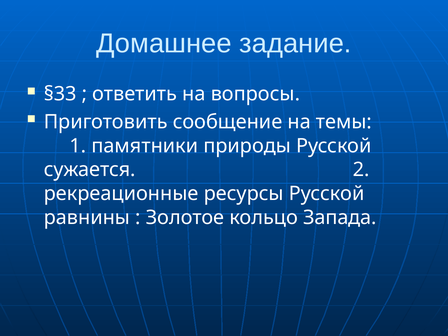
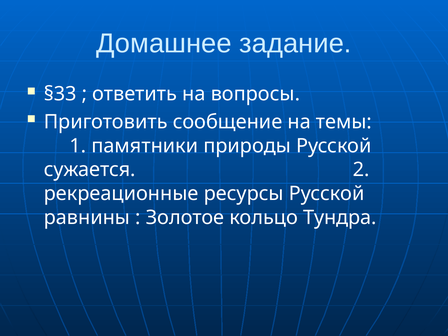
Запада: Запада -> Тундра
